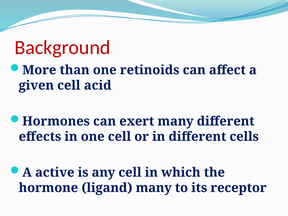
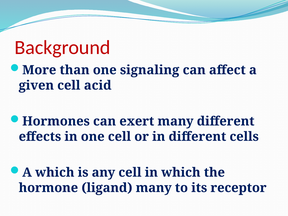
retinoids: retinoids -> signaling
A active: active -> which
